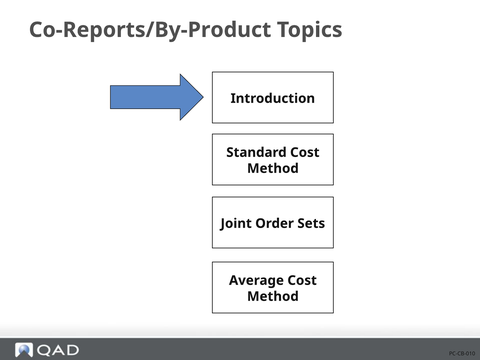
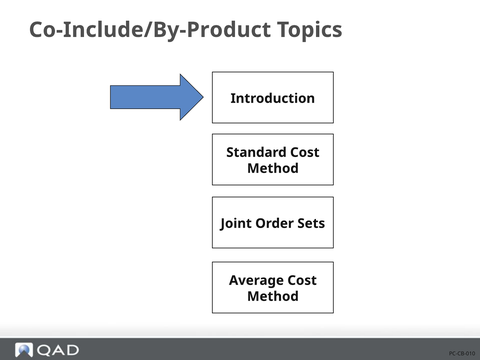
Co-Reports/By-Product: Co-Reports/By-Product -> Co-Include/By-Product
